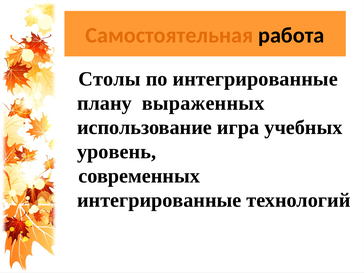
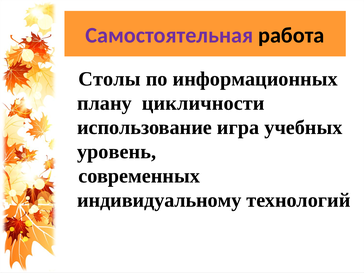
Самостоятельная colour: orange -> purple
по интегрированные: интегрированные -> информационных
выраженных: выраженных -> цикличности
интегрированные at (159, 200): интегрированные -> индивидуальному
